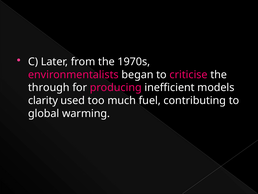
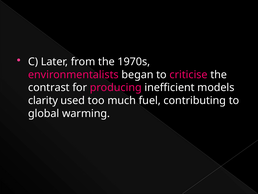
through: through -> contrast
